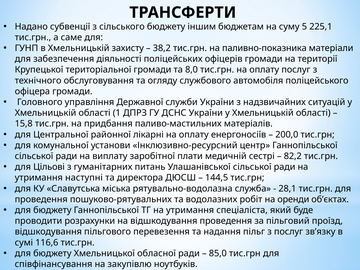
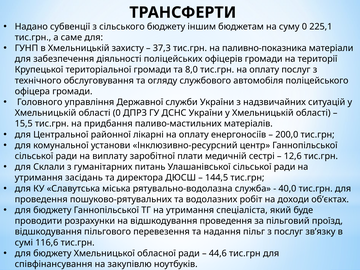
суму 5: 5 -> 0
38,2: 38,2 -> 37,3
області 1: 1 -> 0
15,8: 15,8 -> 15,5
82,2: 82,2 -> 12,6
Цільові: Цільові -> Склали
наступні: наступні -> засідань
28,1: 28,1 -> 40,0
оренди: оренди -> доходи
85,0: 85,0 -> 44,6
